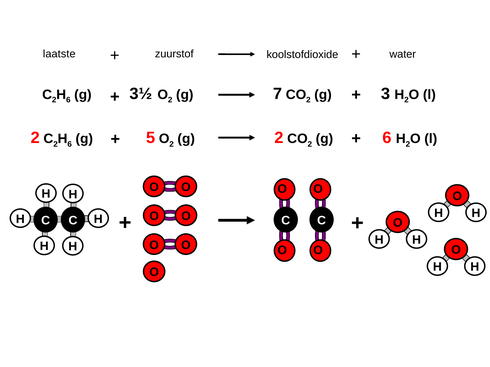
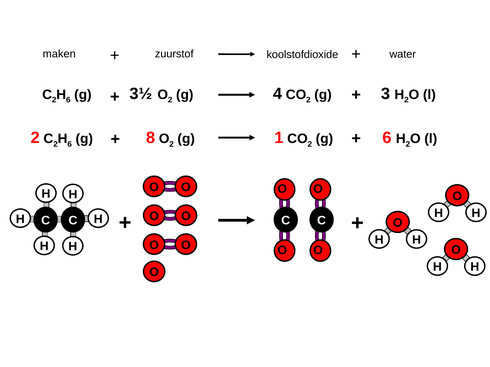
laatste: laatste -> maken
7: 7 -> 4
5: 5 -> 8
g 2: 2 -> 1
